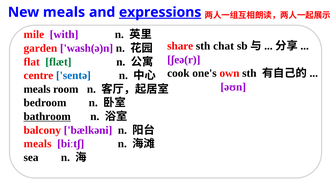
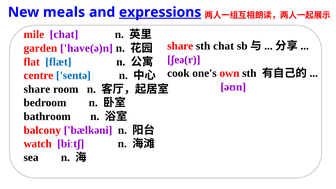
mile with: with -> chat
wash(ə)n: wash(ə)n -> have(ə)n
flæt colour: green -> blue
meals at (37, 89): meals -> share
bathroom underline: present -> none
meals at (38, 144): meals -> watch
